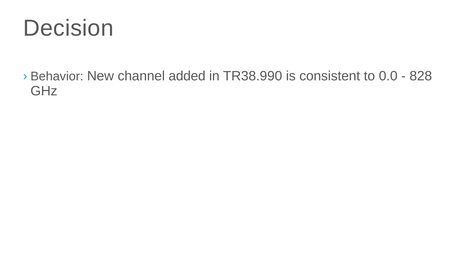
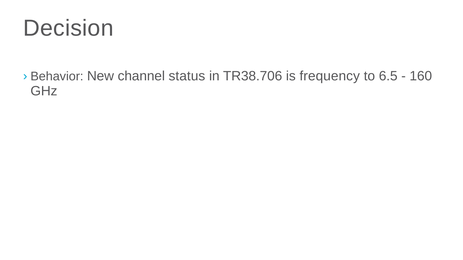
added: added -> status
TR38.990: TR38.990 -> TR38.706
consistent: consistent -> frequency
0.0: 0.0 -> 6.5
828: 828 -> 160
